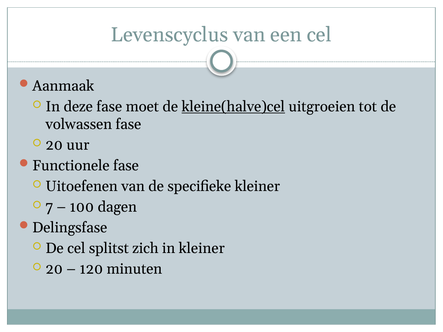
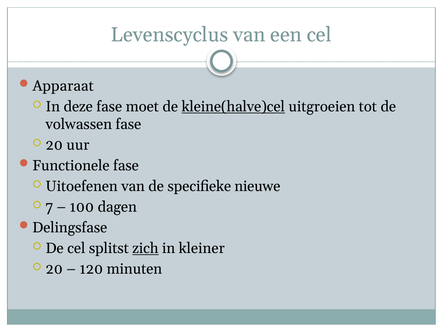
Aanmaak: Aanmaak -> Apparaat
specifieke kleiner: kleiner -> nieuwe
zich underline: none -> present
